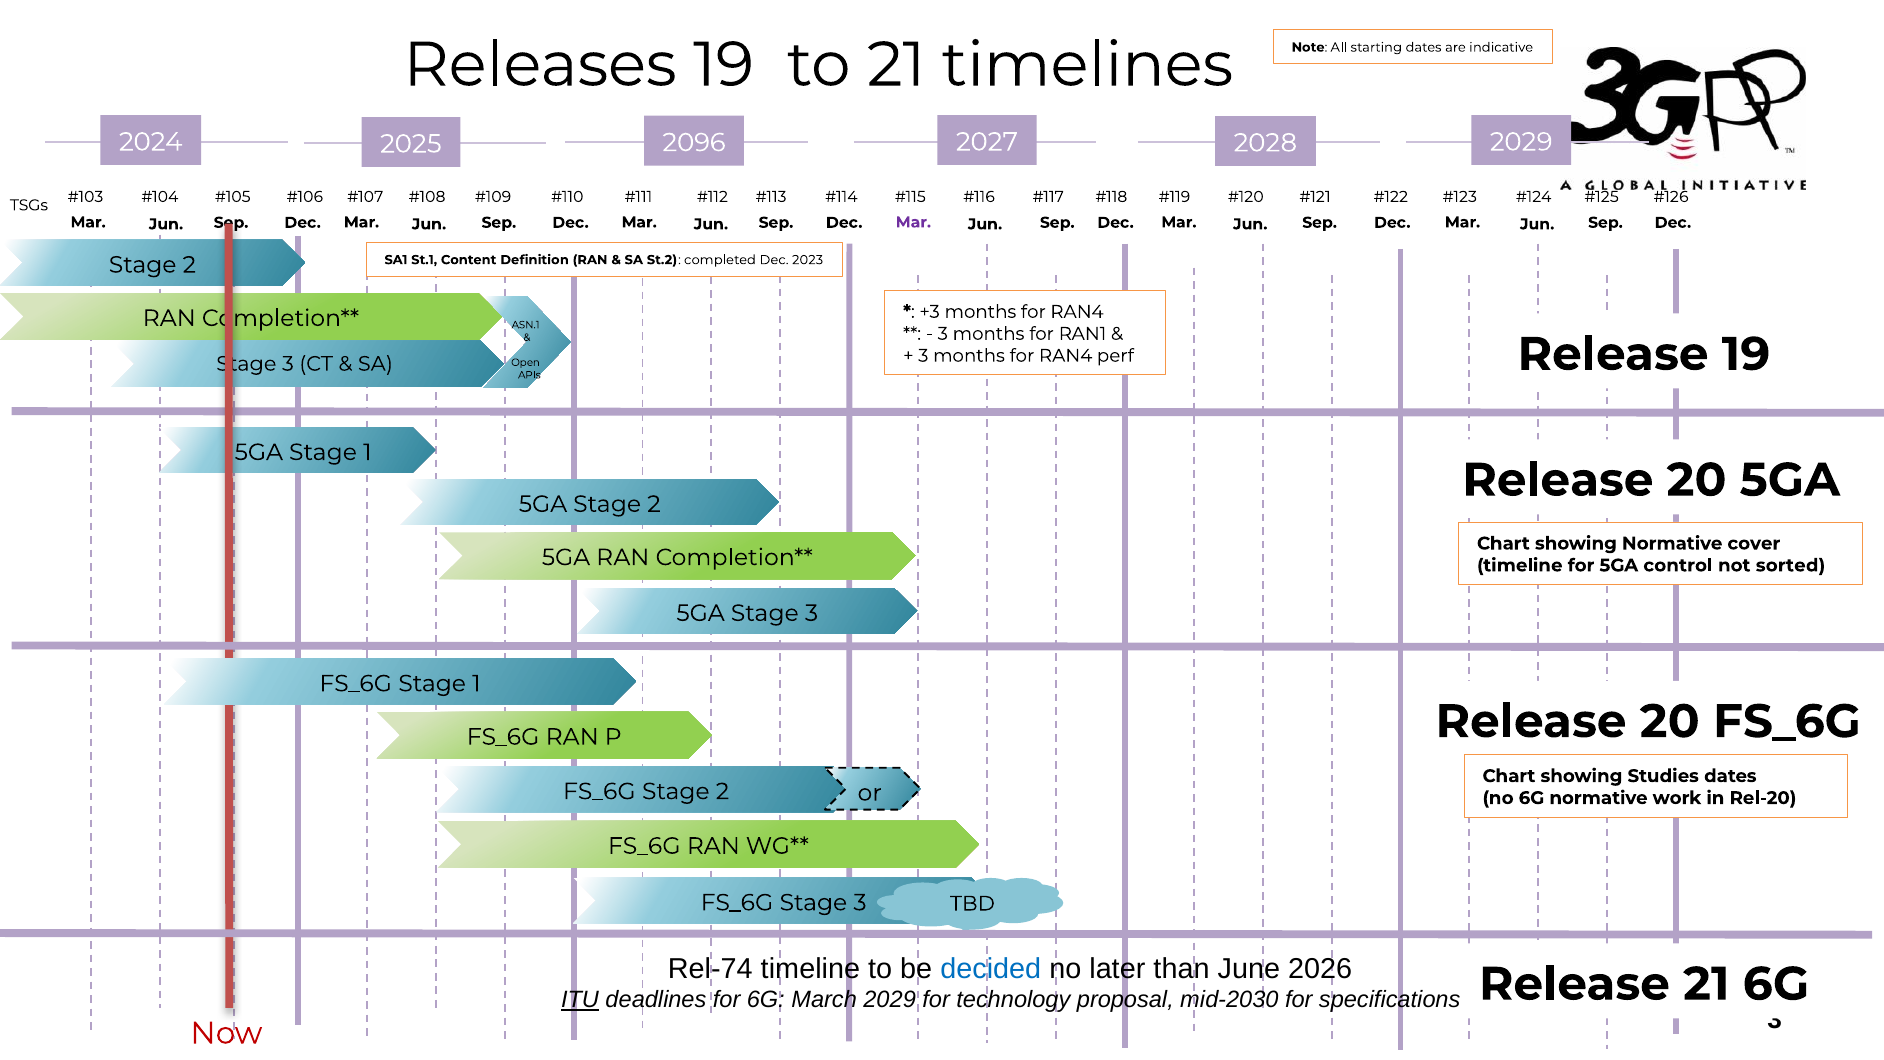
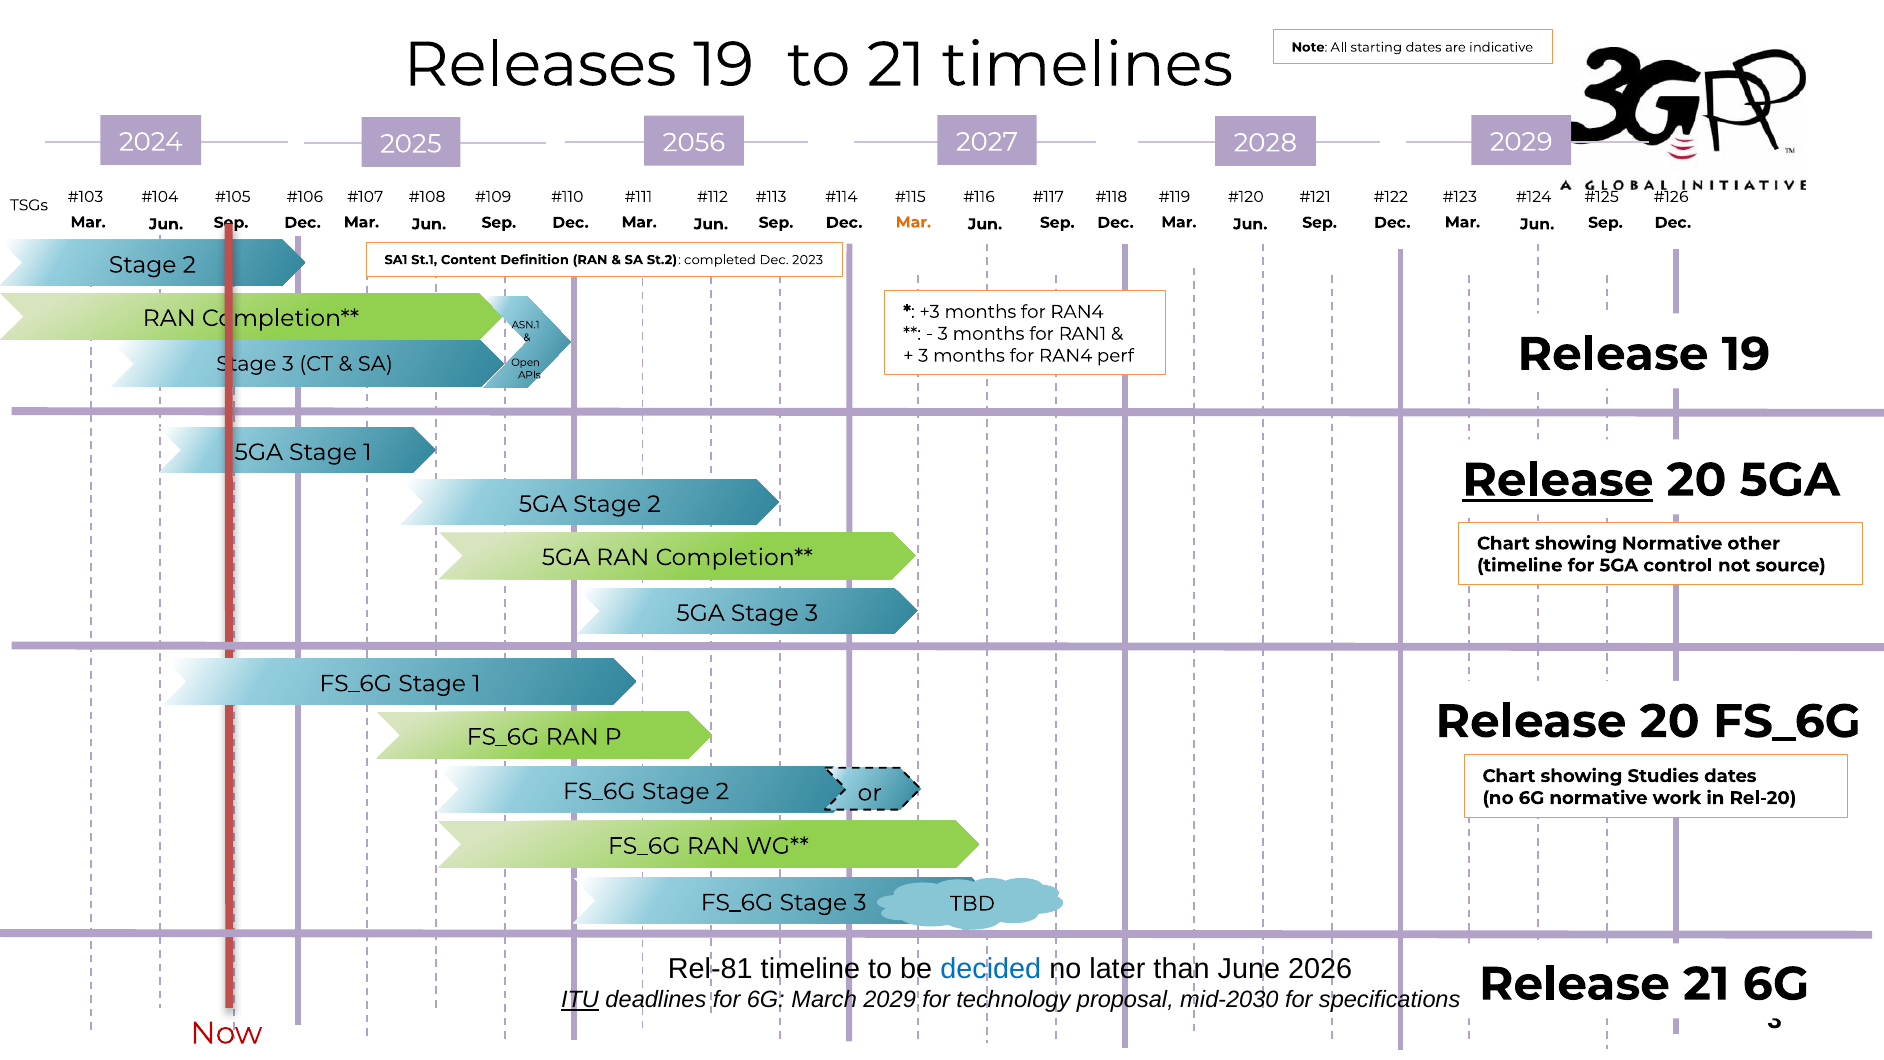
2096: 2096 -> 2056
Mar at (913, 222) colour: purple -> orange
Release at (1558, 480) underline: none -> present
cover: cover -> other
sorted: sorted -> source
Rel-74: Rel-74 -> Rel-81
